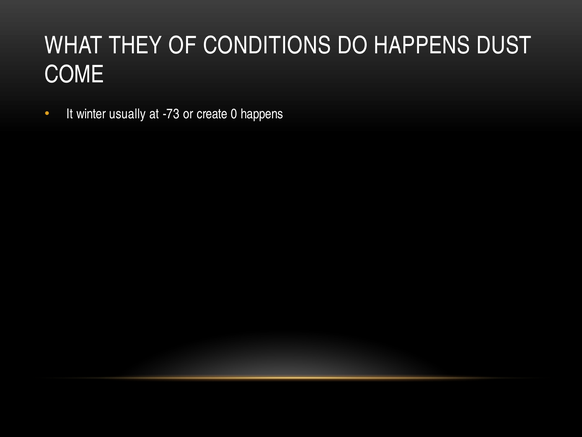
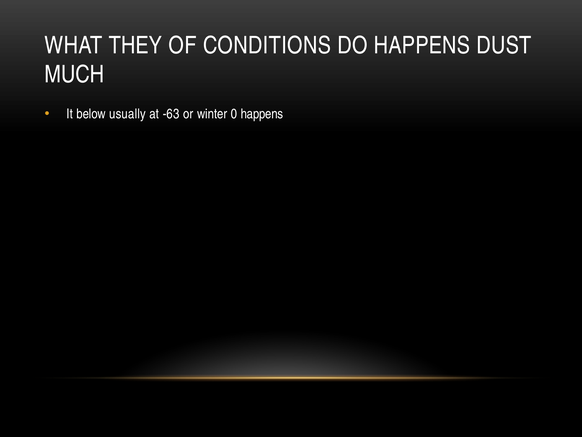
COME: COME -> MUCH
winter: winter -> below
-73: -73 -> -63
create: create -> winter
